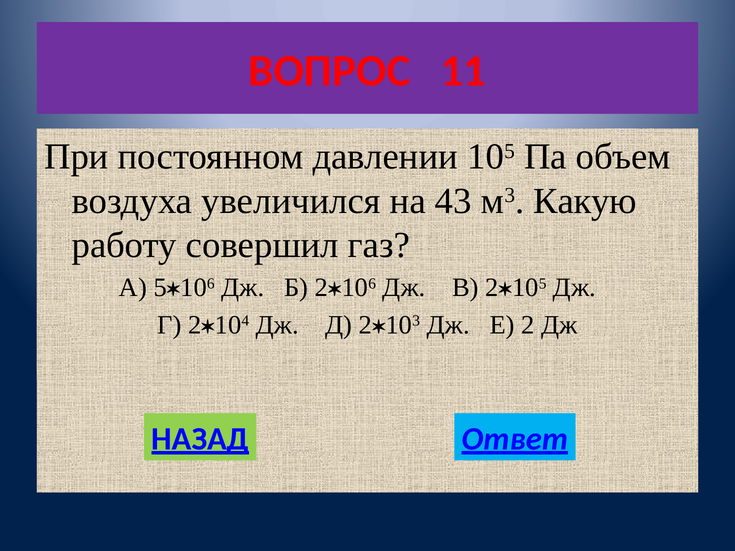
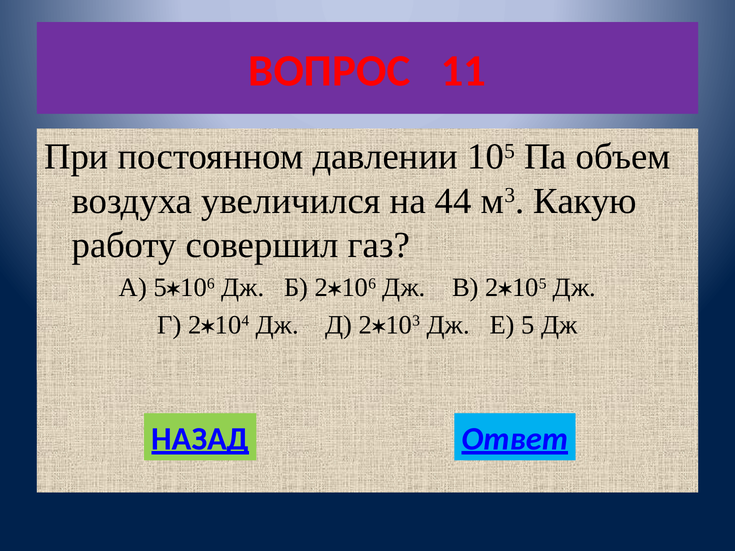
43: 43 -> 44
Е 2: 2 -> 5
